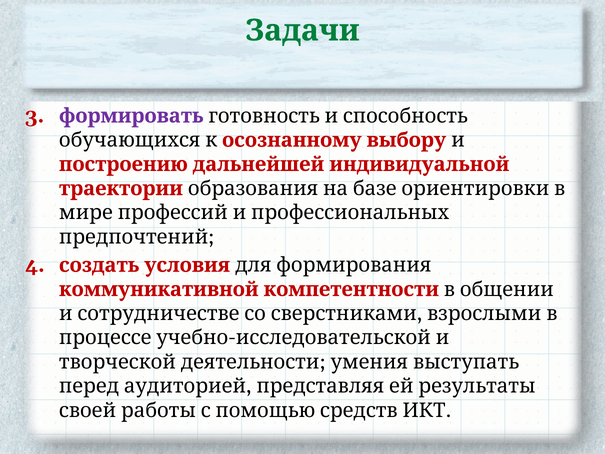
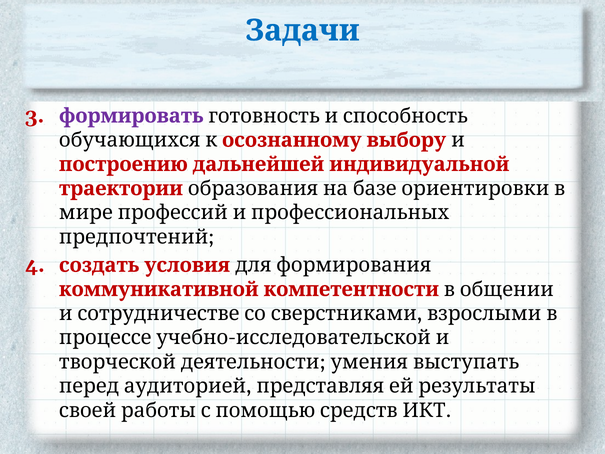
Задачи colour: green -> blue
